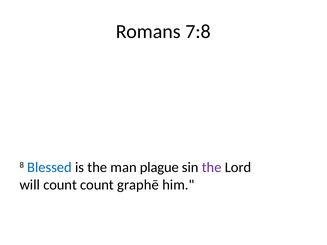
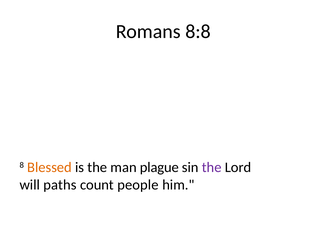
7:8: 7:8 -> 8:8
Blessed colour: blue -> orange
will count: count -> paths
graphē: graphē -> people
